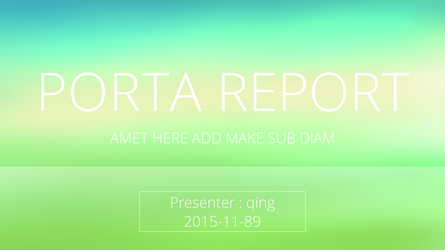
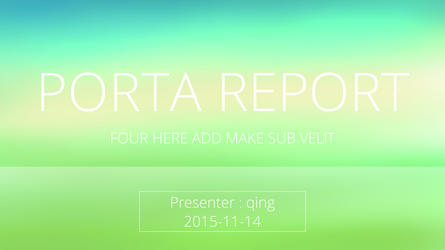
AMET: AMET -> FOUR
DIAM: DIAM -> VELIT
2015-11-89: 2015-11-89 -> 2015-11-14
